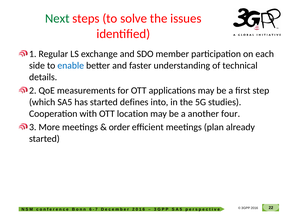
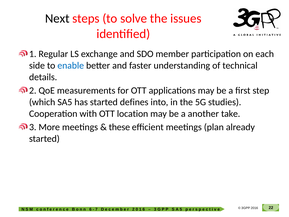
Next colour: green -> black
four: four -> take
order: order -> these
